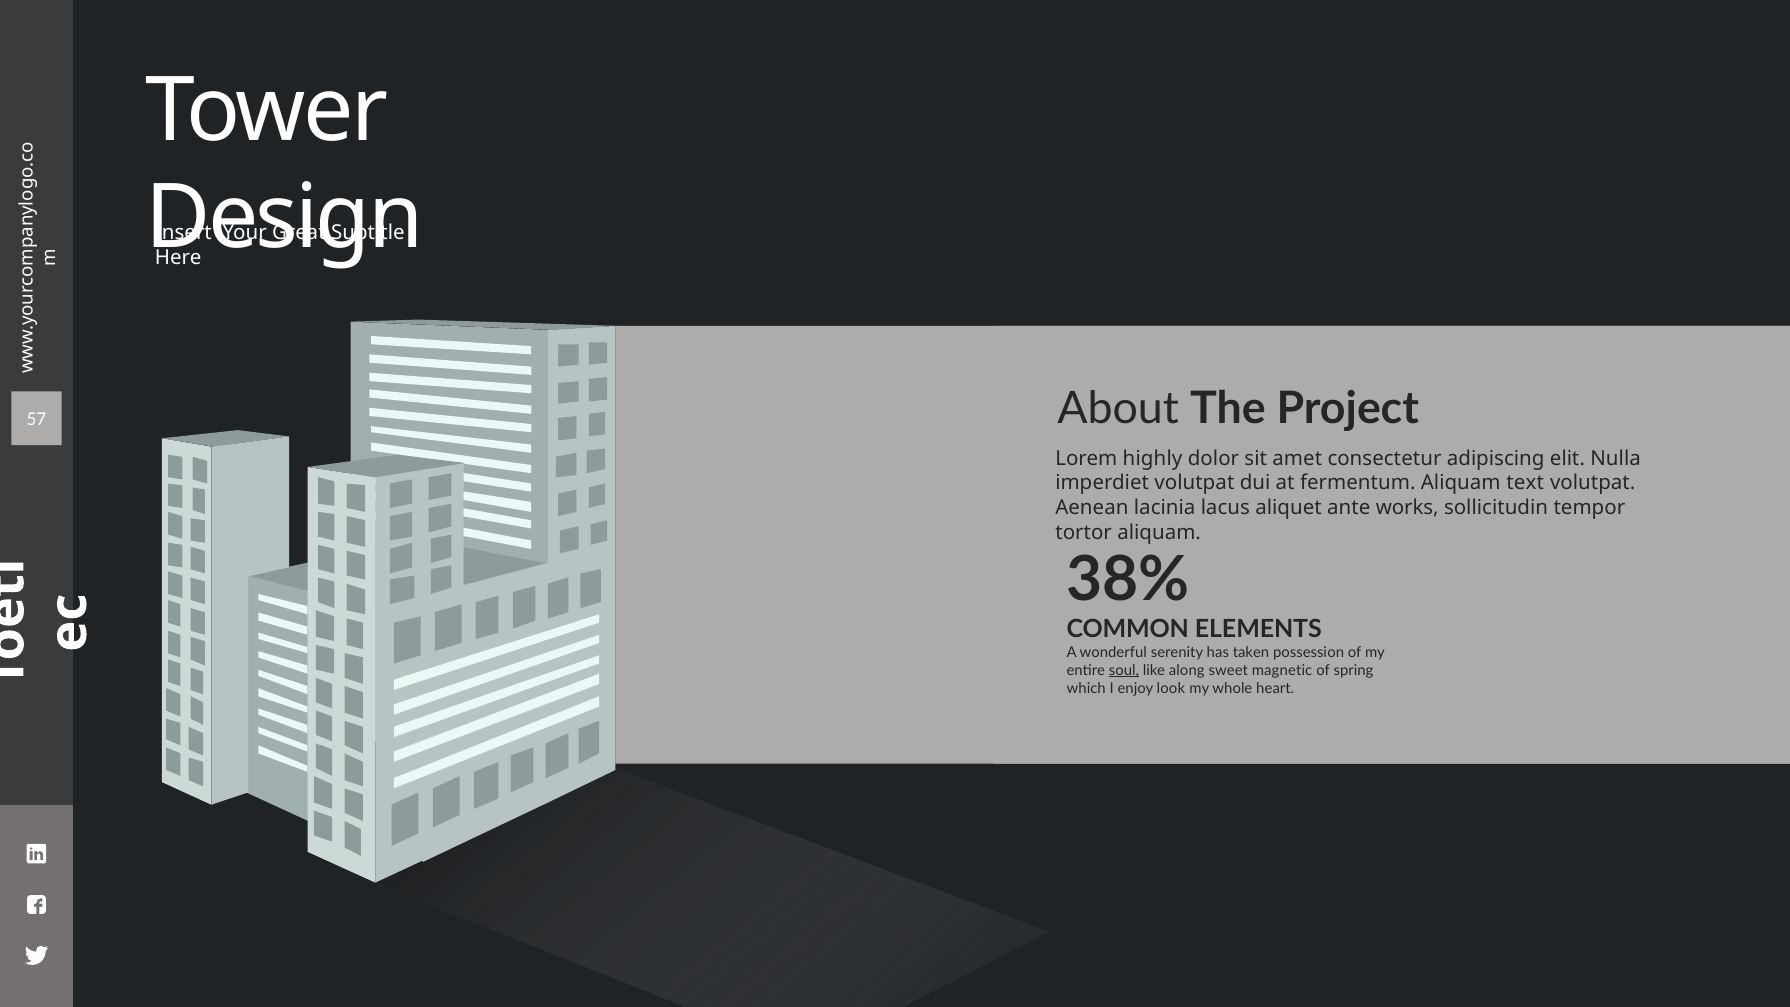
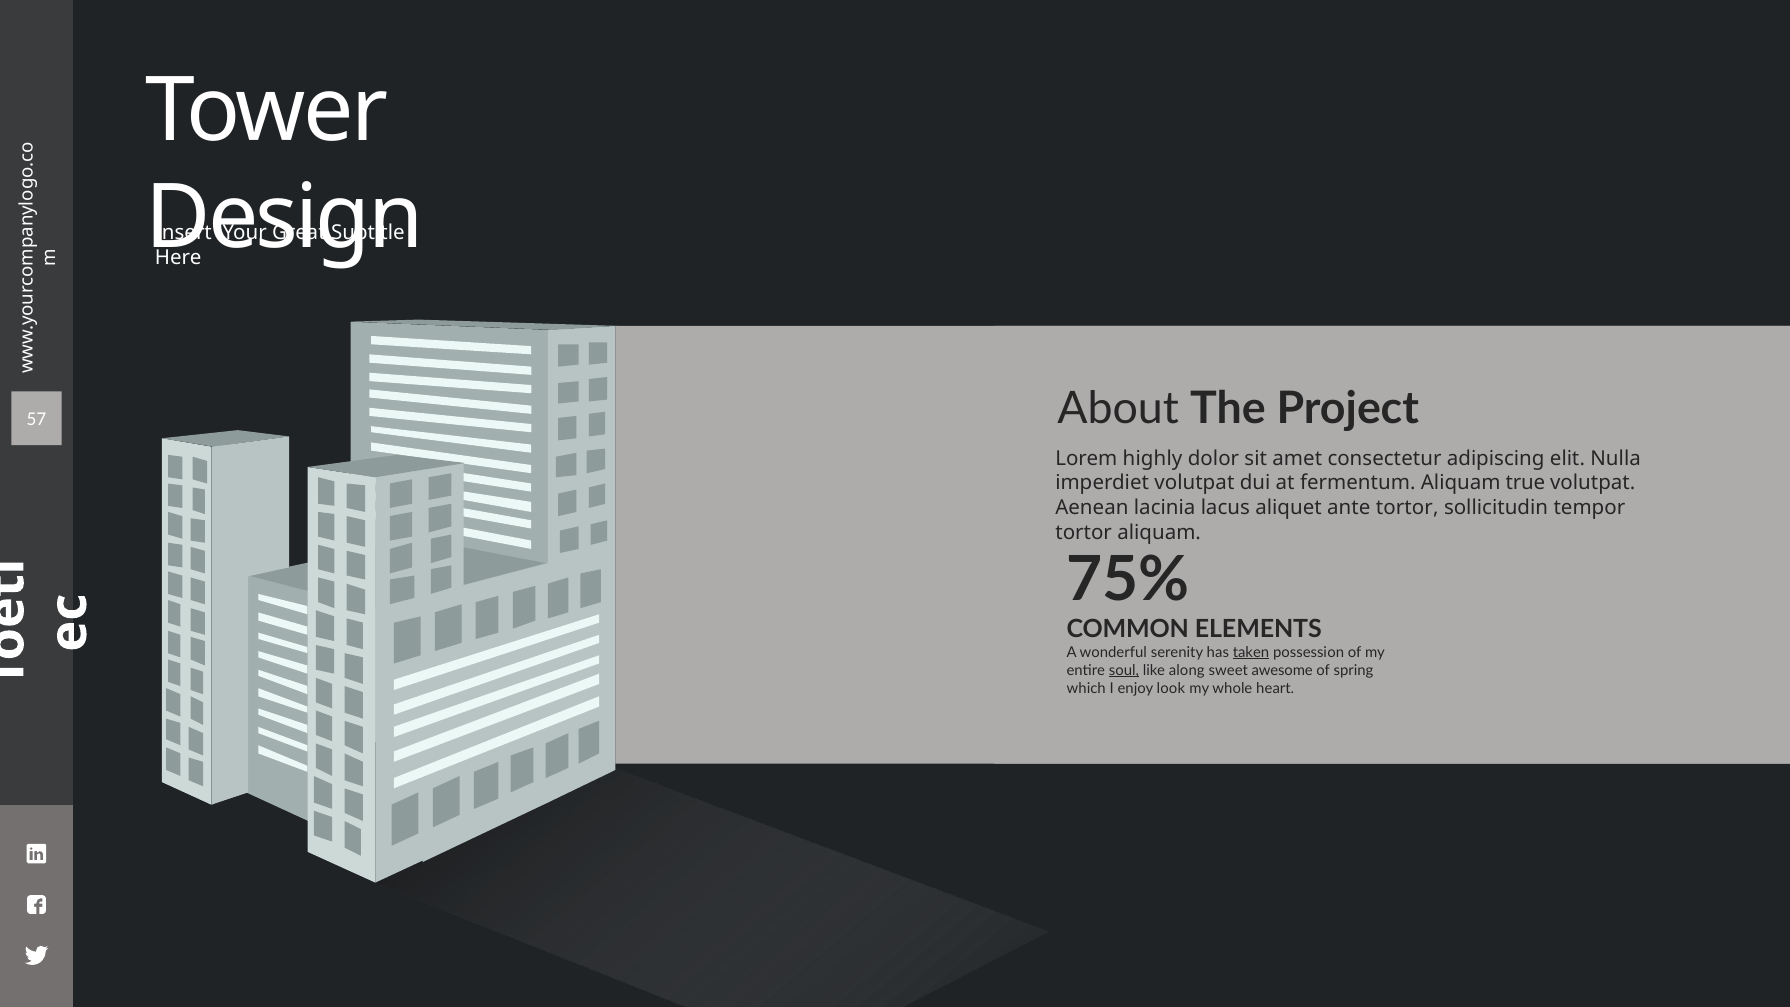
text: text -> true
ante works: works -> tortor
38%: 38% -> 75%
taken underline: none -> present
magnetic: magnetic -> awesome
